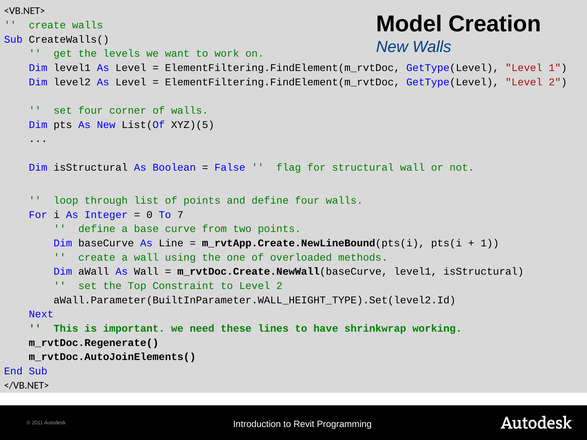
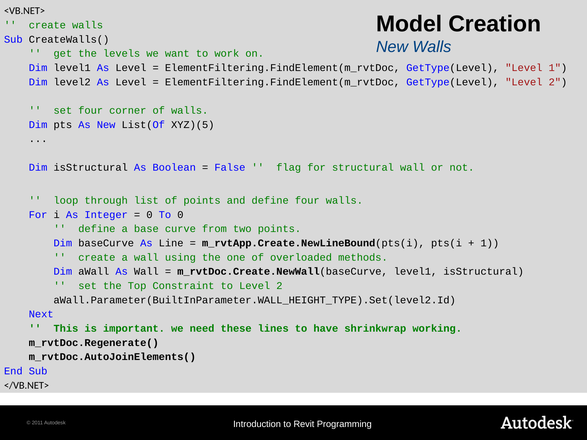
To 7: 7 -> 0
